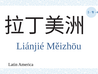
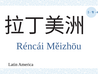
Liánjié: Liánjié -> Réncái
